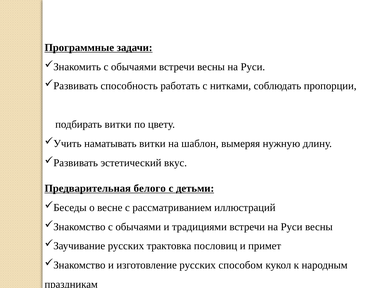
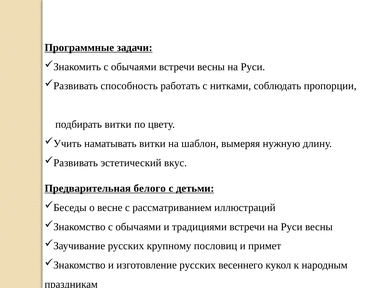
трактовка: трактовка -> крупному
способом: способом -> весеннего
